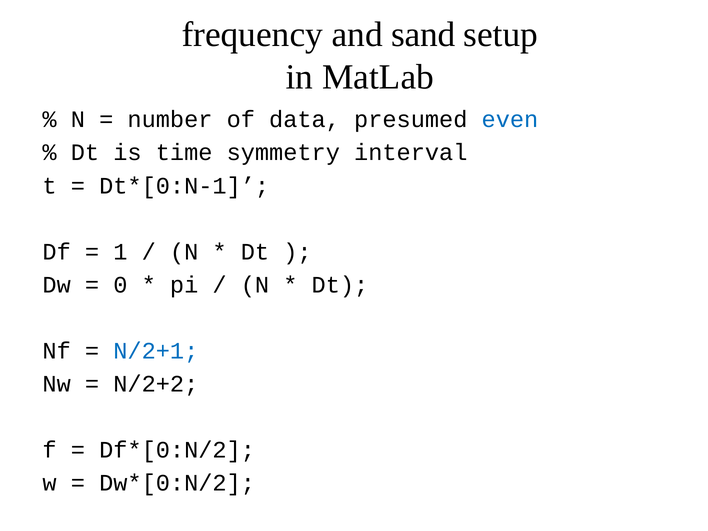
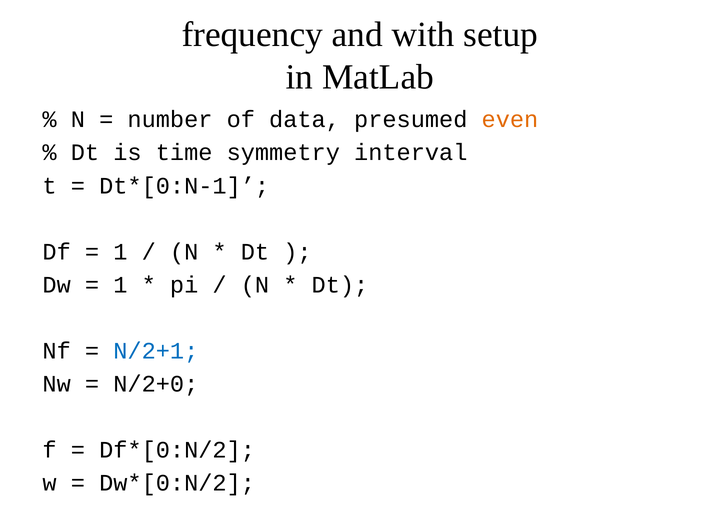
sand: sand -> with
even colour: blue -> orange
0 at (120, 285): 0 -> 1
N/2+2: N/2+2 -> N/2+0
